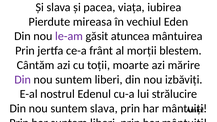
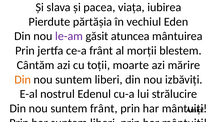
mireasa: mireasa -> părtășia
Din at (23, 80) colour: purple -> orange
suntem slava: slava -> frânt
